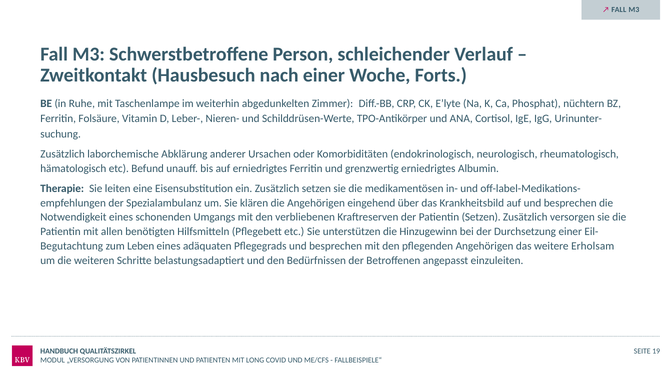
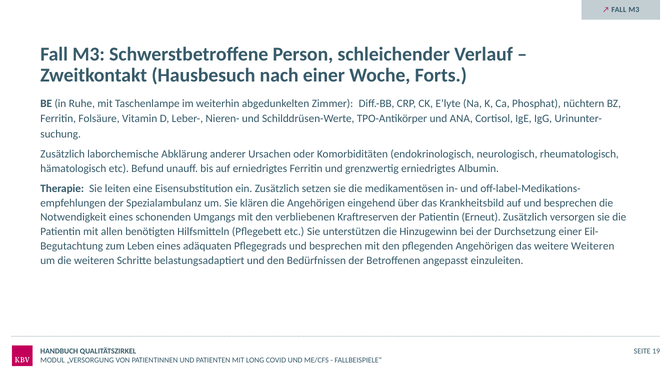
Patientin Setzen: Setzen -> Erneut
weitere Erholsam: Erholsam -> Weiteren
